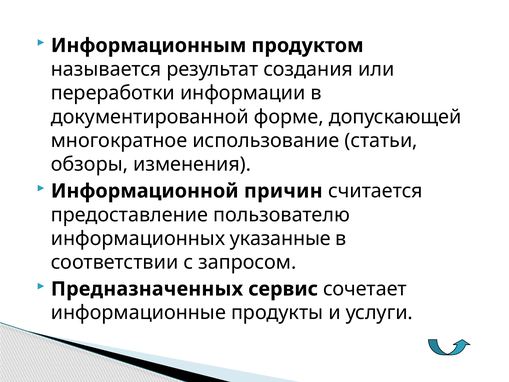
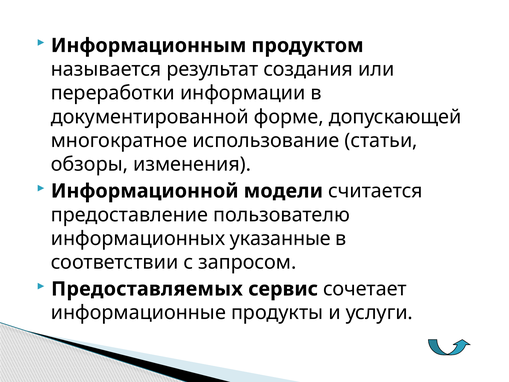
причин: причин -> модели
Предназначенных: Предназначенных -> Предоставляемых
